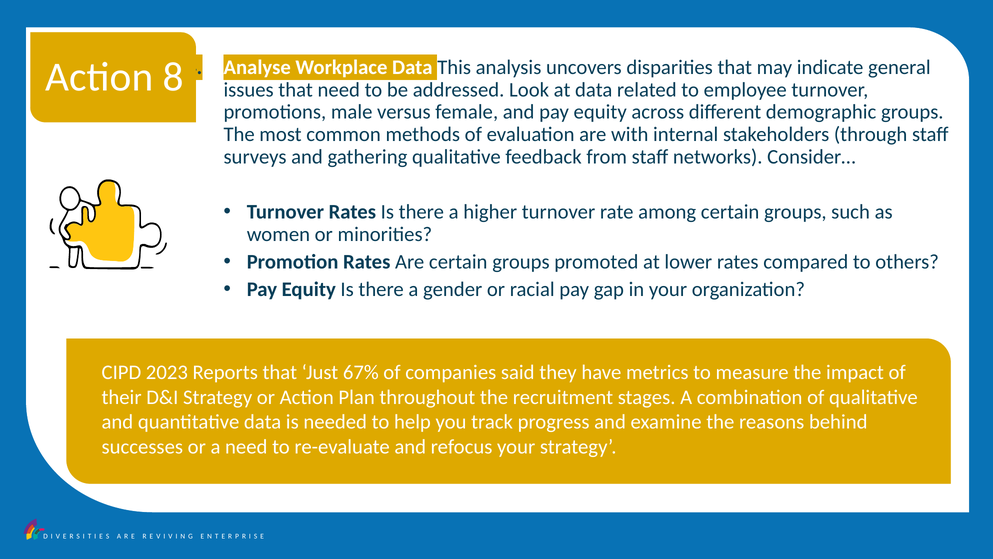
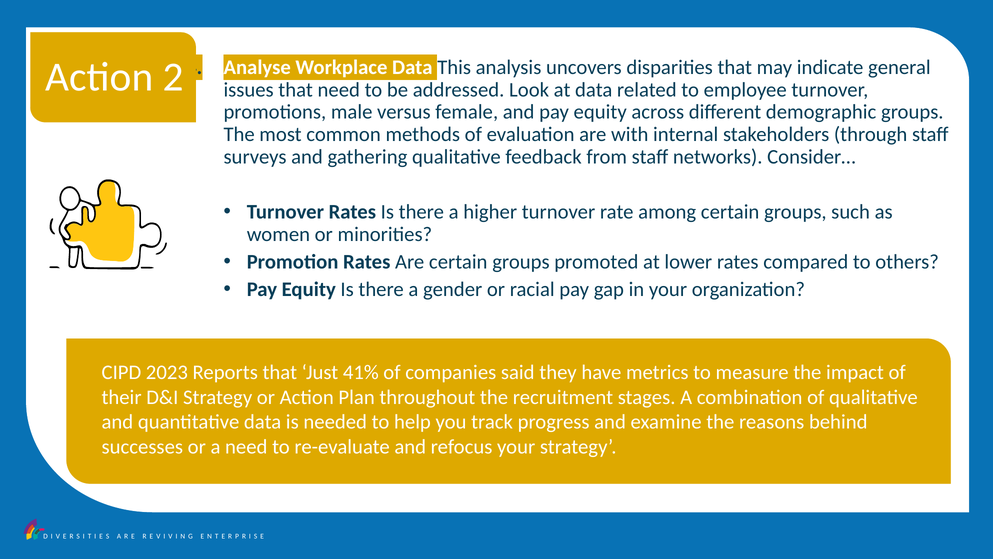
8: 8 -> 2
67%: 67% -> 41%
